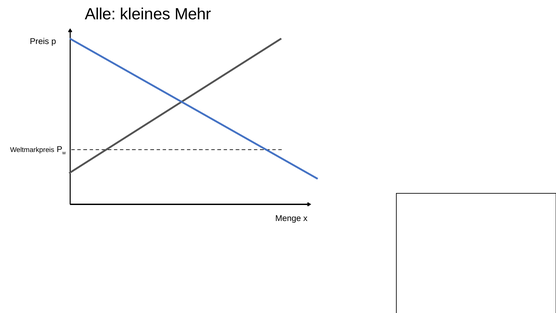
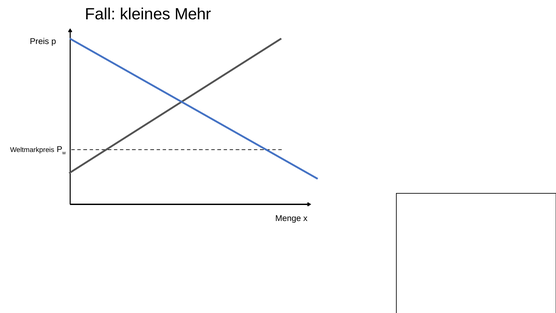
Alle: Alle -> Fall
